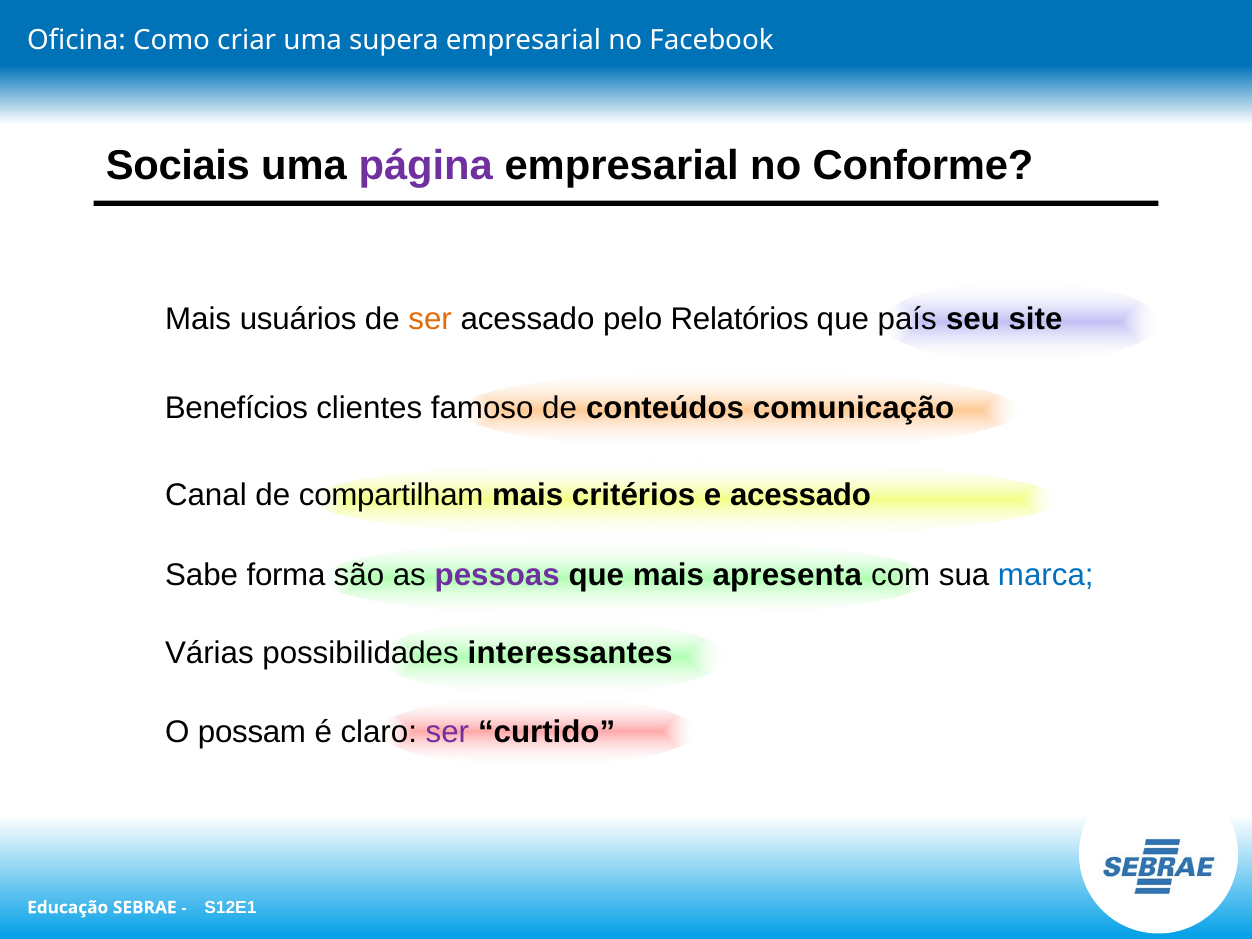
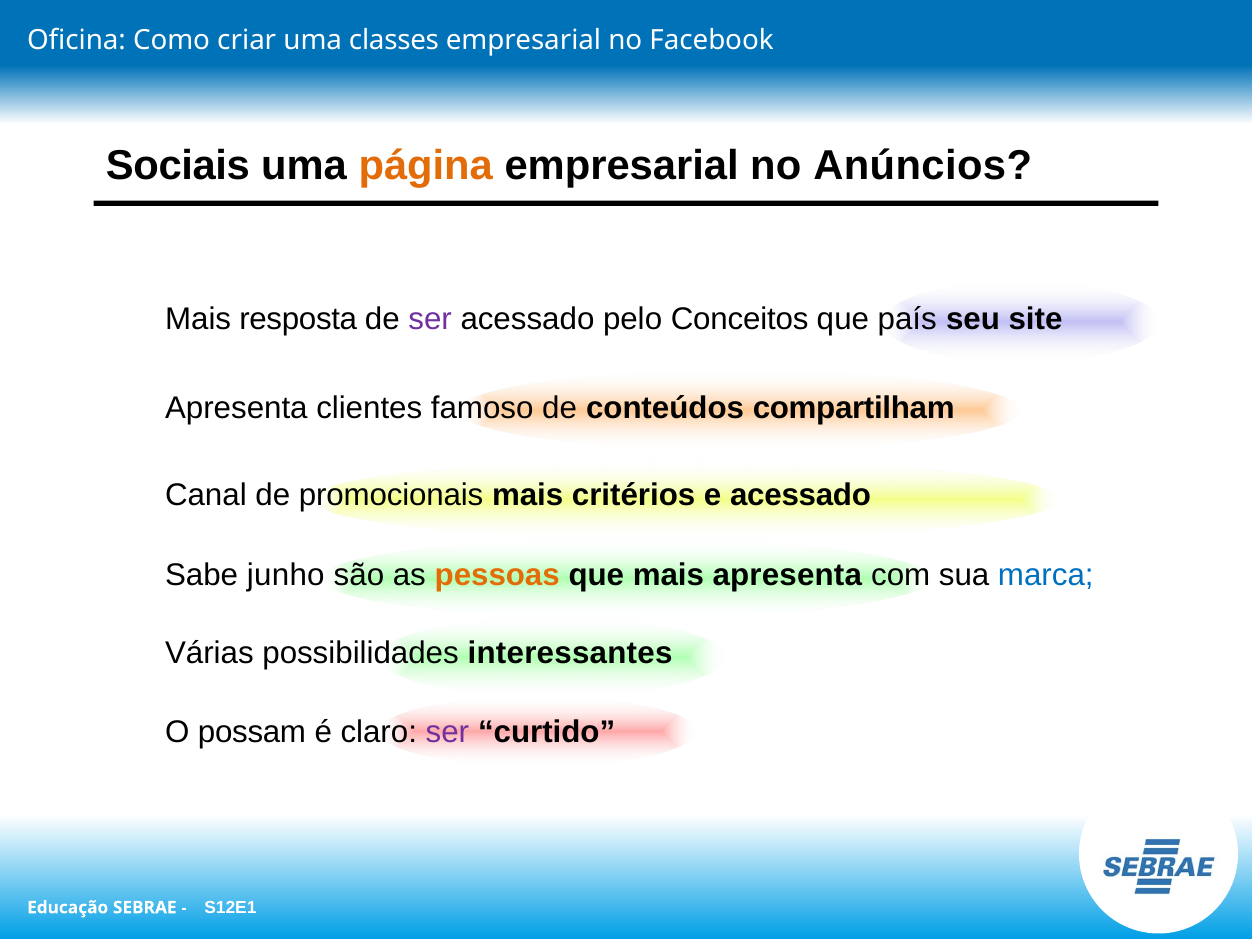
supera: supera -> classes
página colour: purple -> orange
Conforme: Conforme -> Anúncios
usuários: usuários -> resposta
ser at (430, 319) colour: orange -> purple
Relatórios: Relatórios -> Conceitos
Benefícios at (237, 408): Benefícios -> Apresenta
comunicação: comunicação -> compartilham
compartilham: compartilham -> promocionais
forma: forma -> junho
pessoas colour: purple -> orange
